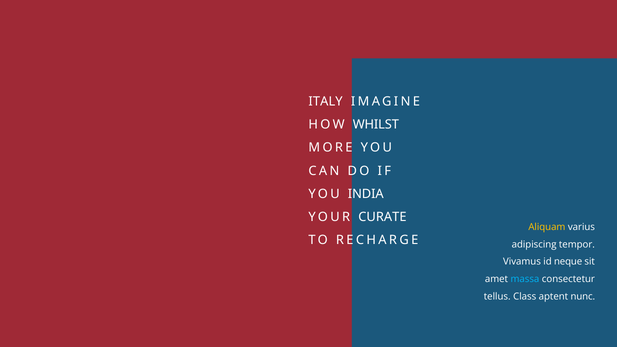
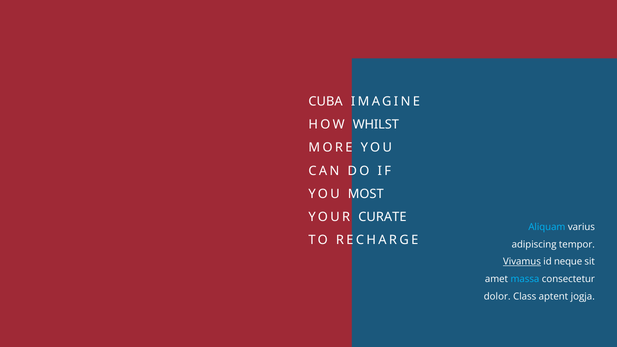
ITALY: ITALY -> CUBA
INDIA: INDIA -> MOST
Aliquam colour: yellow -> light blue
Vivamus underline: none -> present
tellus: tellus -> dolor
nunc: nunc -> jogja
